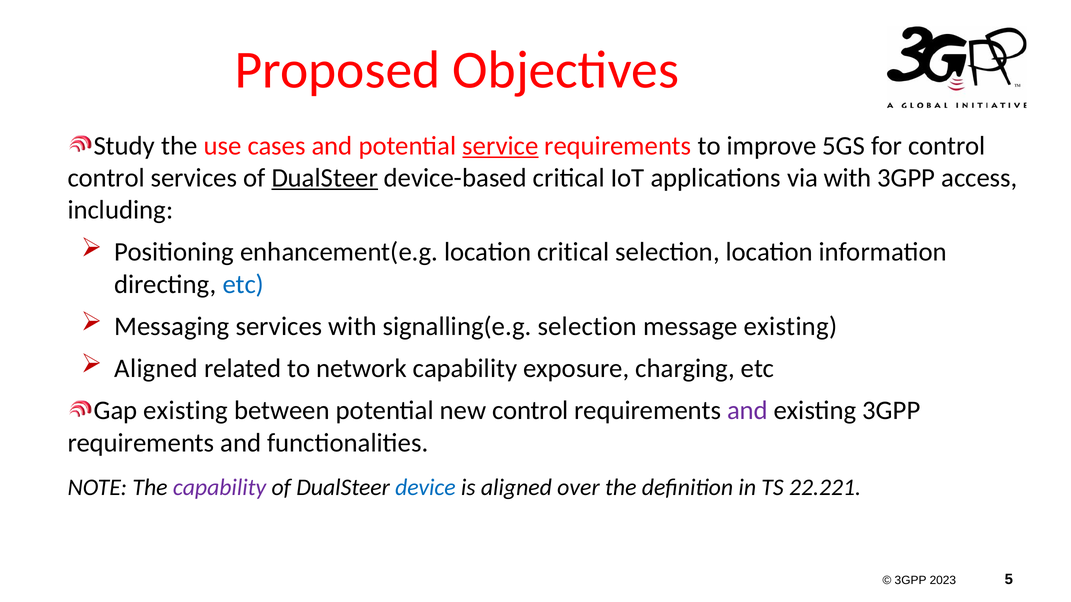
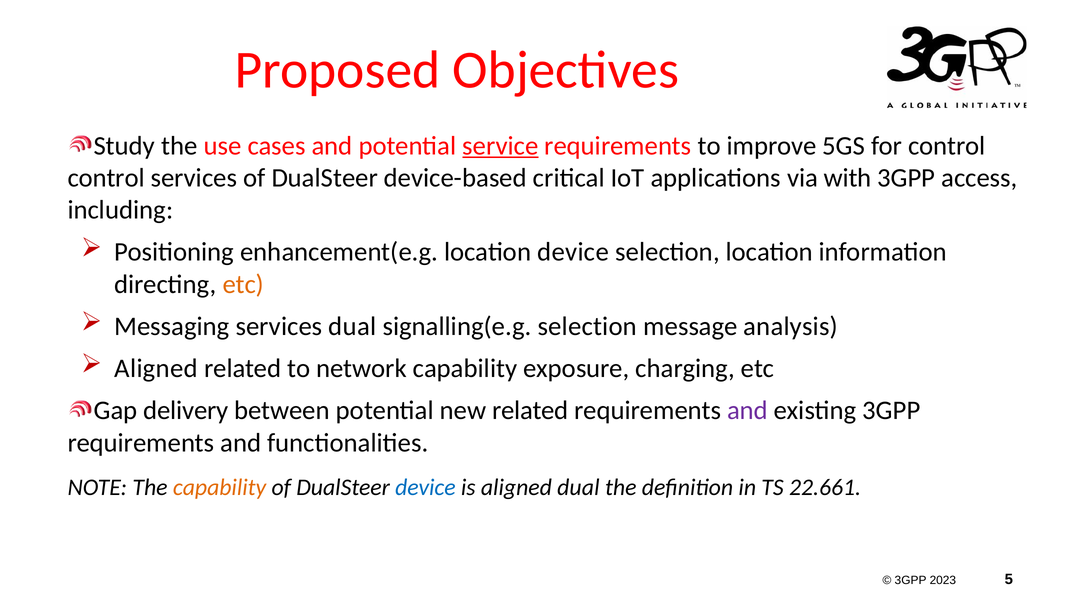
DualSteer at (325, 178) underline: present -> none
location critical: critical -> device
etc at (243, 284) colour: blue -> orange
services with: with -> dual
message existing: existing -> analysis
Gap existing: existing -> delivery
new control: control -> related
capability at (220, 488) colour: purple -> orange
aligned over: over -> dual
22.221: 22.221 -> 22.661
